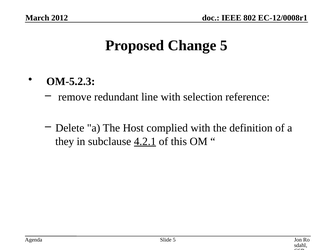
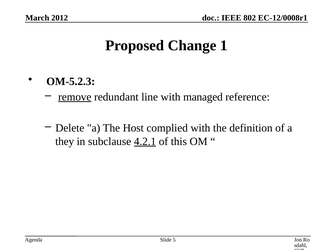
Change 5: 5 -> 1
remove underline: none -> present
selection: selection -> managed
